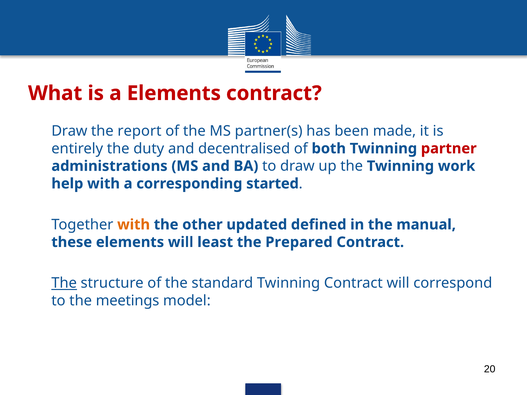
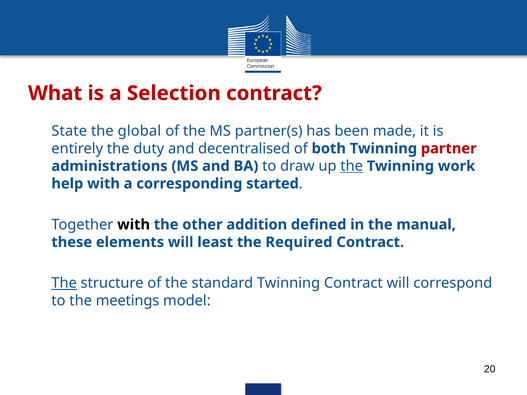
a Elements: Elements -> Selection
Draw at (69, 131): Draw -> State
report: report -> global
the at (352, 166) underline: none -> present
with at (134, 225) colour: orange -> black
updated: updated -> addition
Prepared: Prepared -> Required
